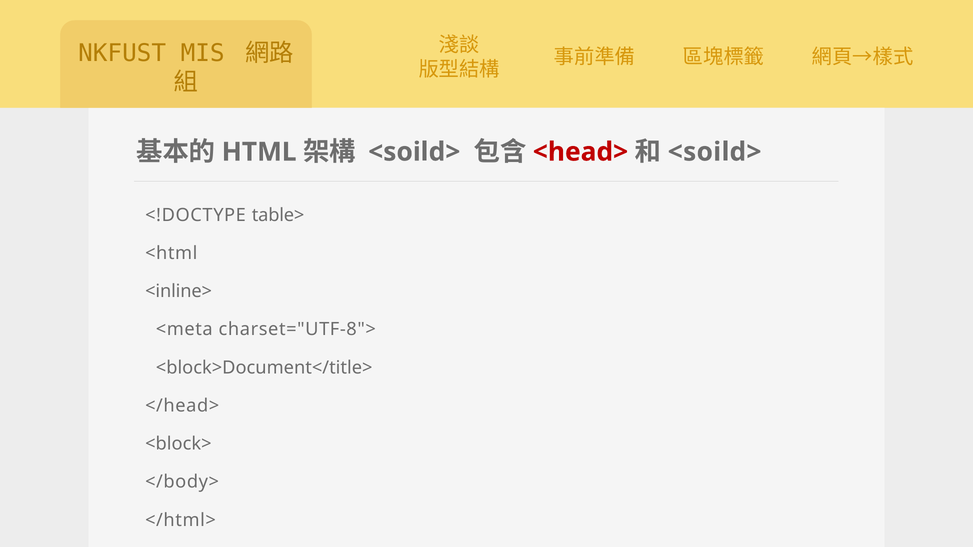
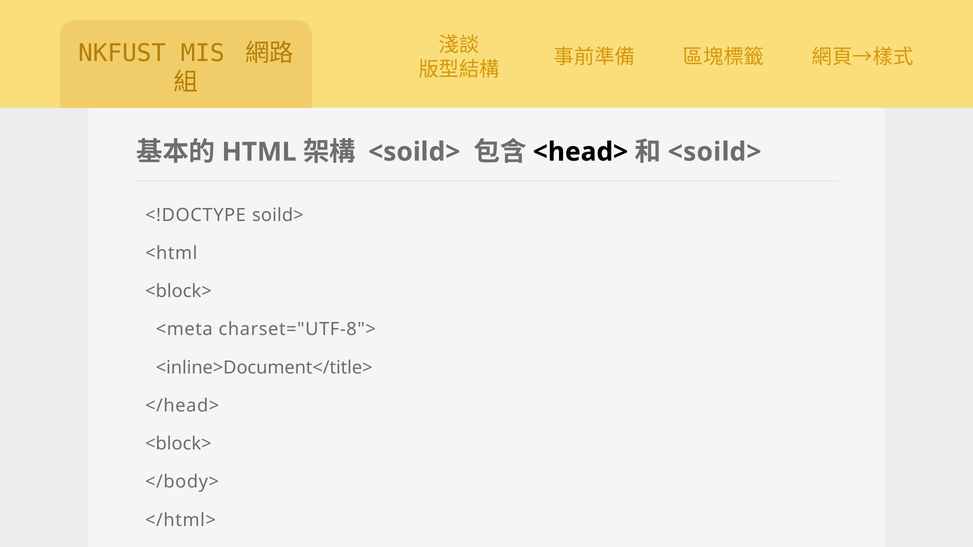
<head> colour: red -> black
table>: table> -> soild>
<inline> at (179, 292): <inline> -> <block>
<block>Document</title>: <block>Document</title> -> <inline>Document</title>
